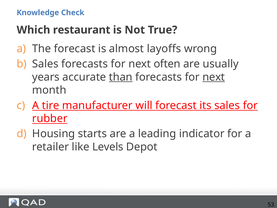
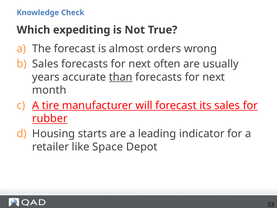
restaurant: restaurant -> expediting
layoffs: layoffs -> orders
next at (214, 77) underline: present -> none
Levels: Levels -> Space
